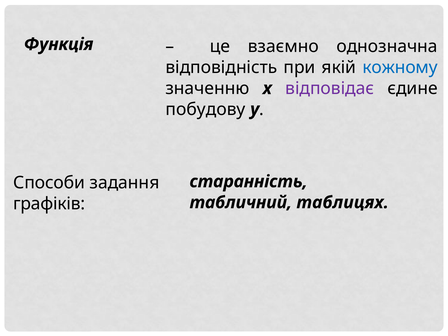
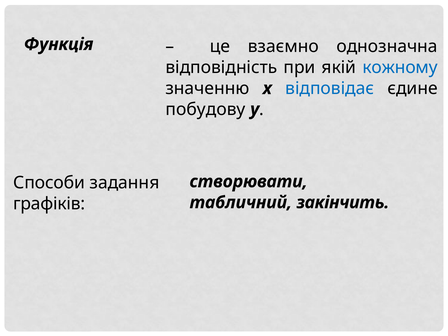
відповідає colour: purple -> blue
старанність: старанність -> створювати
таблицях: таблицях -> закінчить
